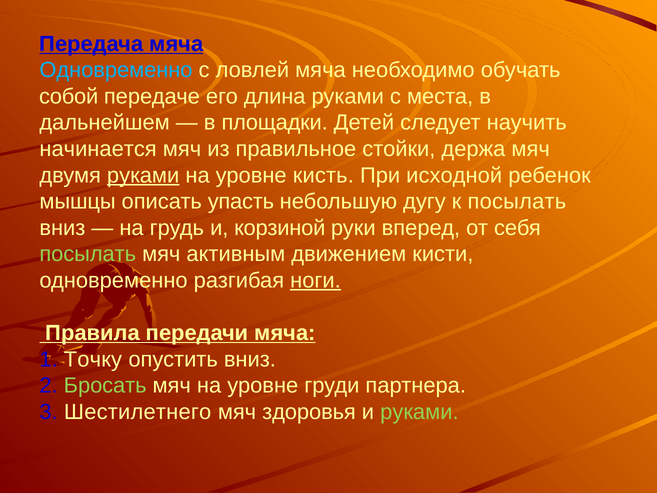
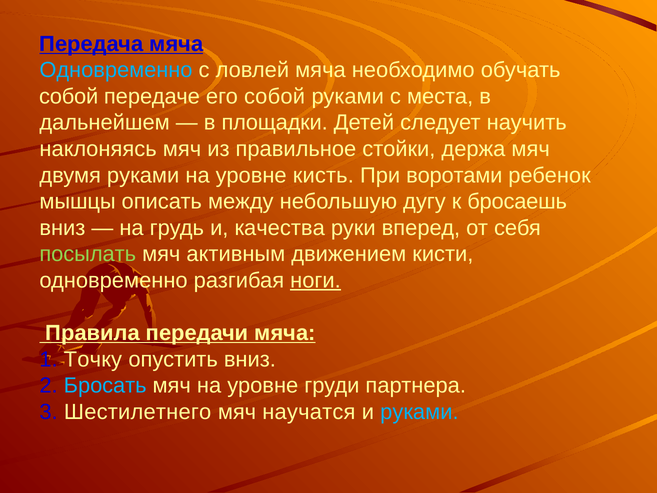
его длина: длина -> собой
начинается: начинается -> наклоняясь
руками at (143, 175) underline: present -> none
исходной: исходной -> воротами
упасть: упасть -> между
к посылать: посылать -> бросаешь
корзиной: корзиной -> качества
Бросать colour: light green -> light blue
здоровья: здоровья -> научатся
руками at (419, 412) colour: light green -> light blue
